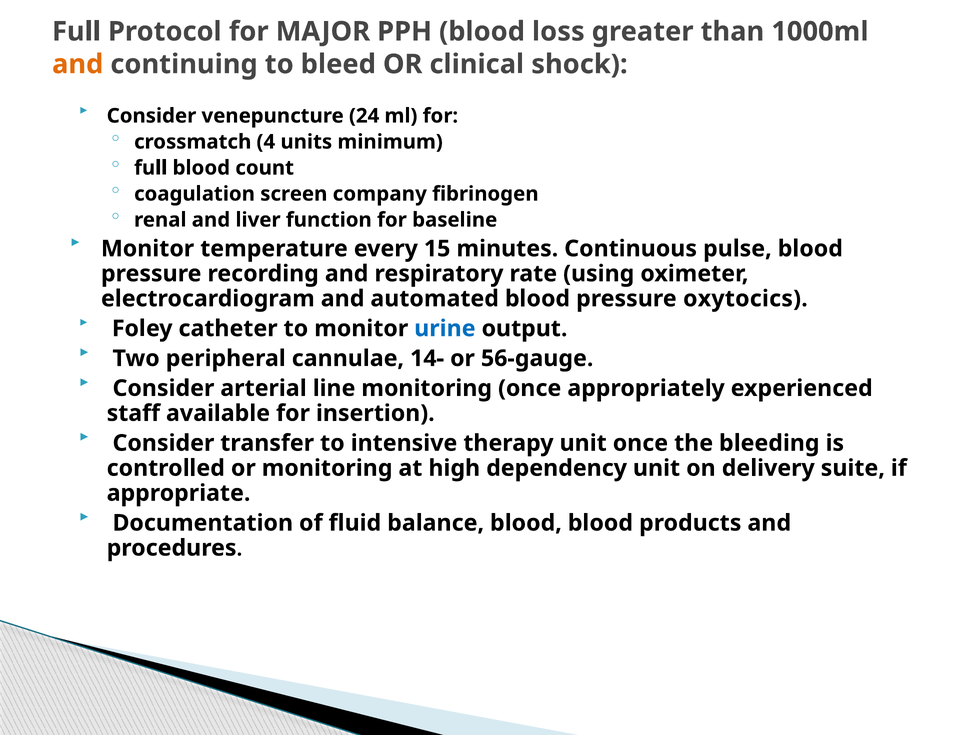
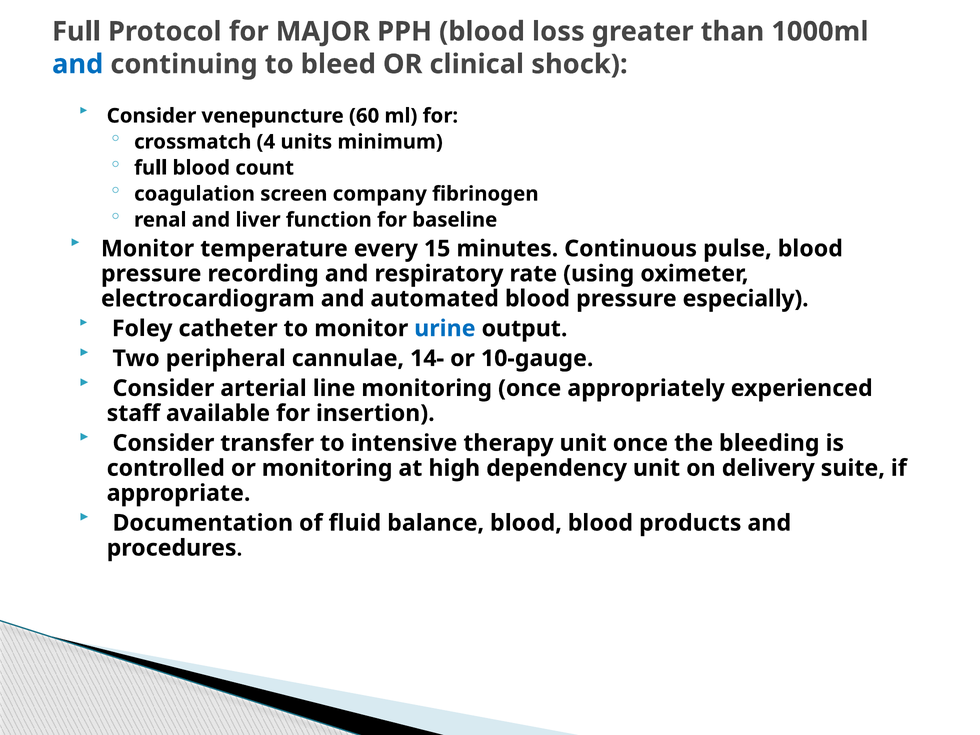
and at (78, 64) colour: orange -> blue
24: 24 -> 60
oxytocics: oxytocics -> especially
56-gauge: 56-gauge -> 10-gauge
